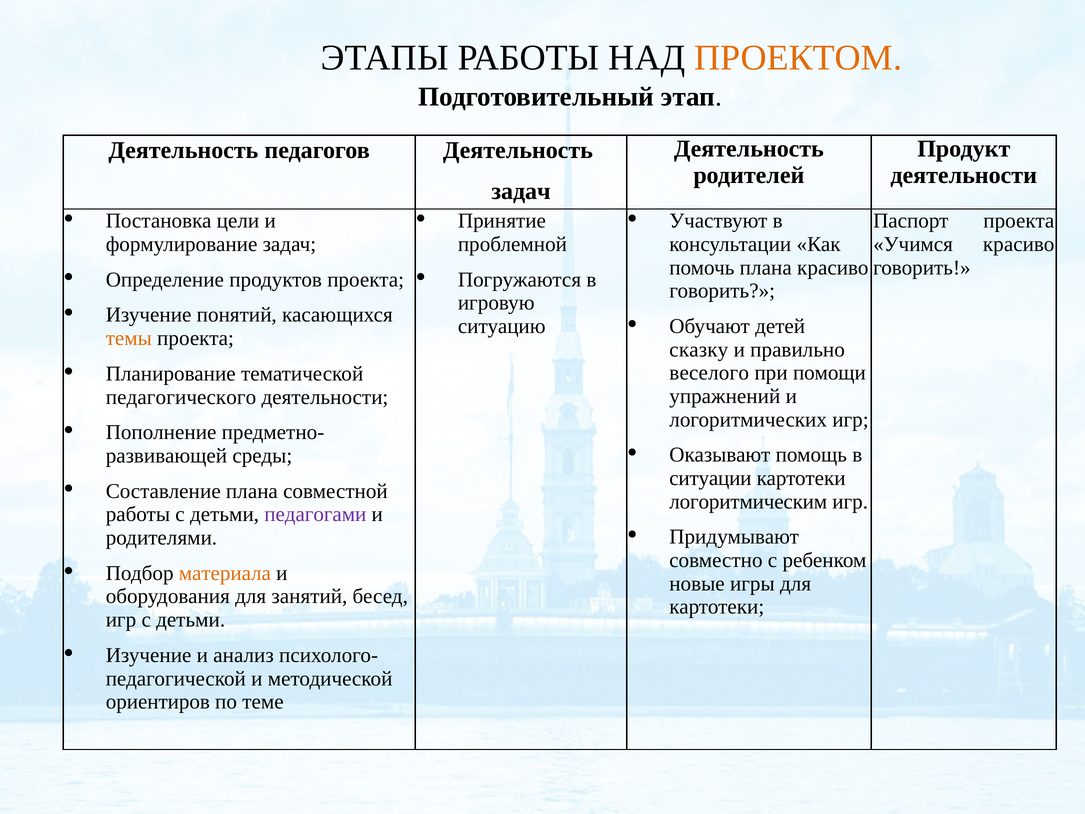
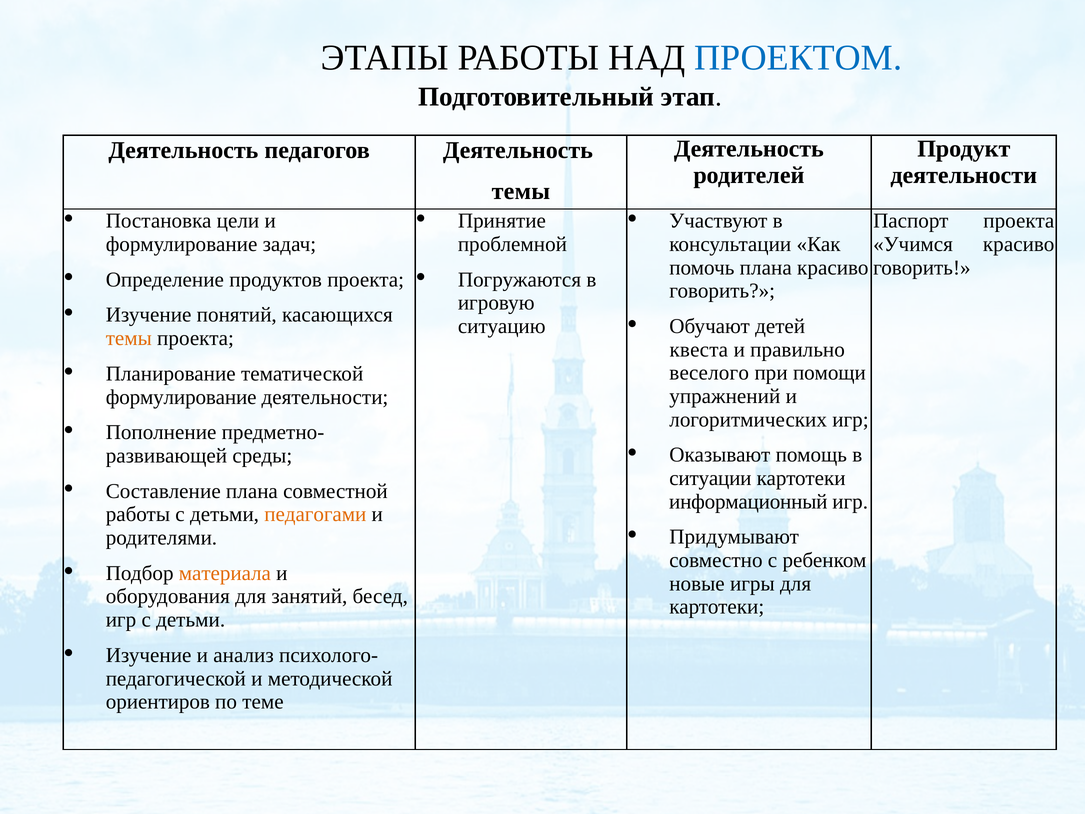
ПРОЕКТОМ colour: orange -> blue
задач at (521, 191): задач -> темы
сказку: сказку -> квеста
педагогического at (181, 397): педагогического -> формулирование
логоритмическим: логоритмическим -> информационный
педагогами colour: purple -> orange
